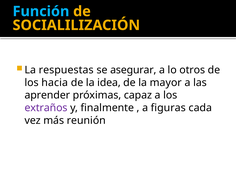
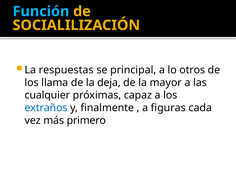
asegurar: asegurar -> principal
hacia: hacia -> llama
idea: idea -> deja
aprender: aprender -> cualquier
extraños colour: purple -> blue
reunión: reunión -> primero
